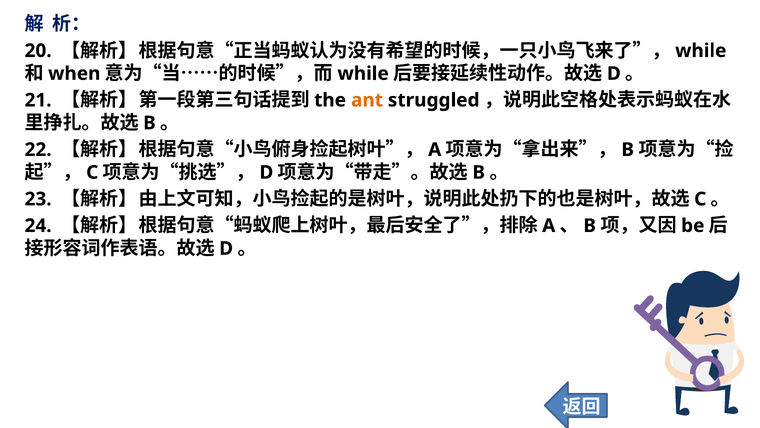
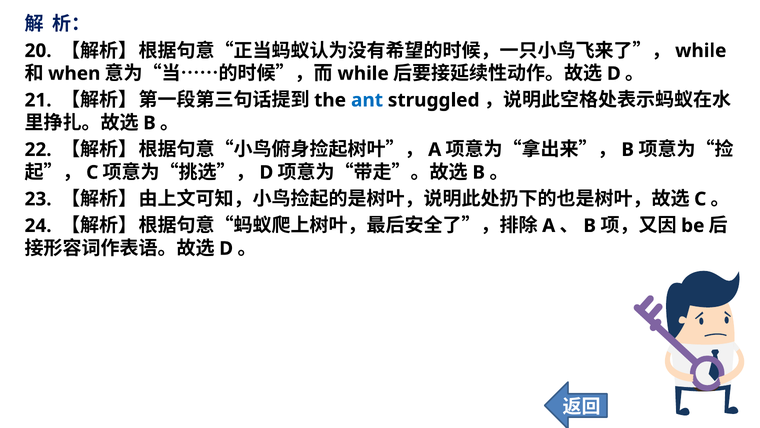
ant colour: orange -> blue
